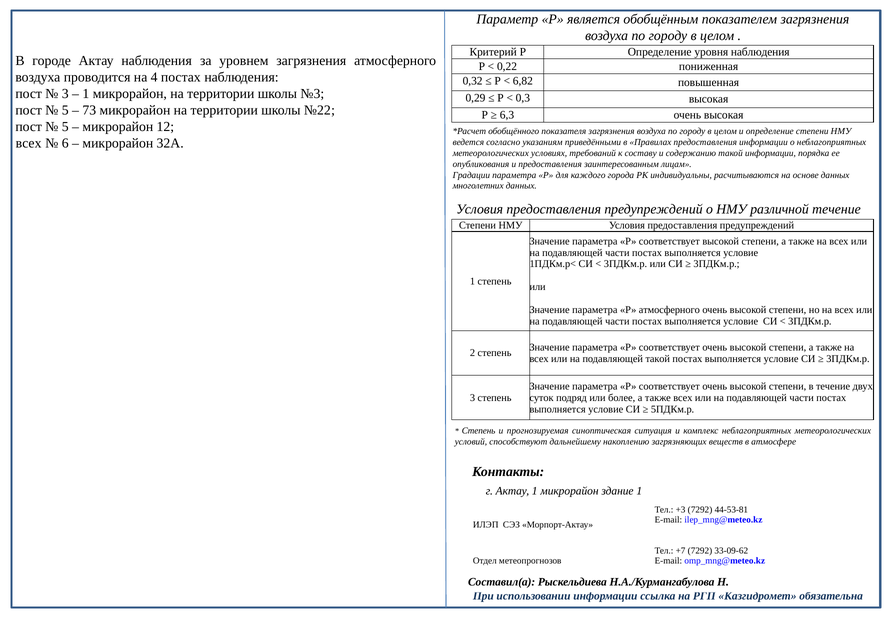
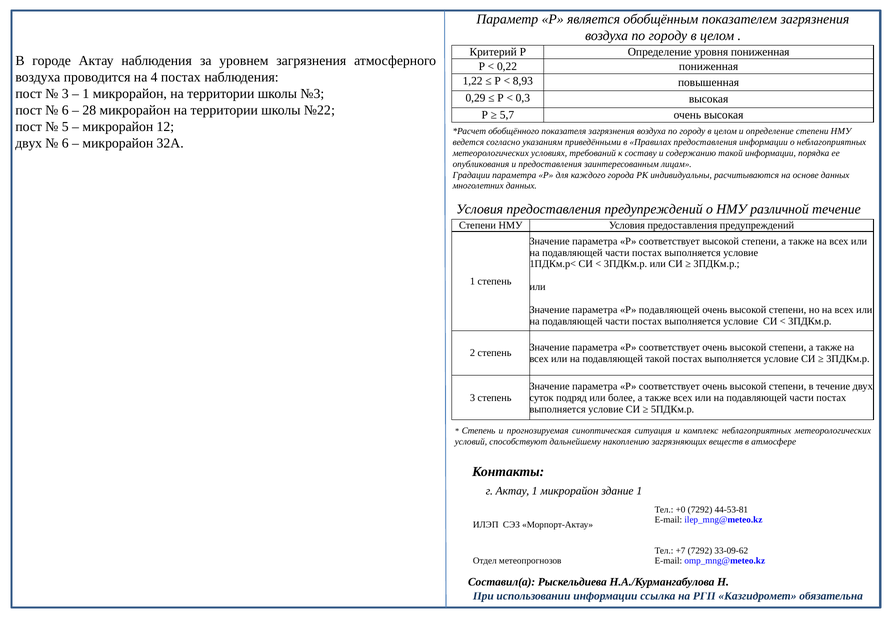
уровня наблюдения: наблюдения -> пониженная
0,32: 0,32 -> 1,22
6,82: 6,82 -> 8,93
5 at (65, 110): 5 -> 6
73: 73 -> 28
6,3: 6,3 -> 5,7
всех at (29, 143): всех -> двух
Р атмосферного: атмосферного -> подавляющей
+3: +3 -> +0
